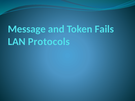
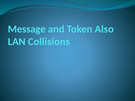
Fails: Fails -> Also
Protocols: Protocols -> Collisions
